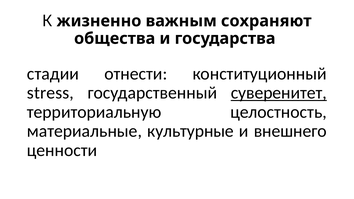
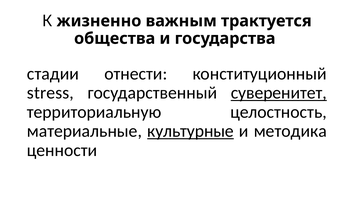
сохраняют: сохраняют -> трактуется
культурные underline: none -> present
внешнего: внешнего -> методика
